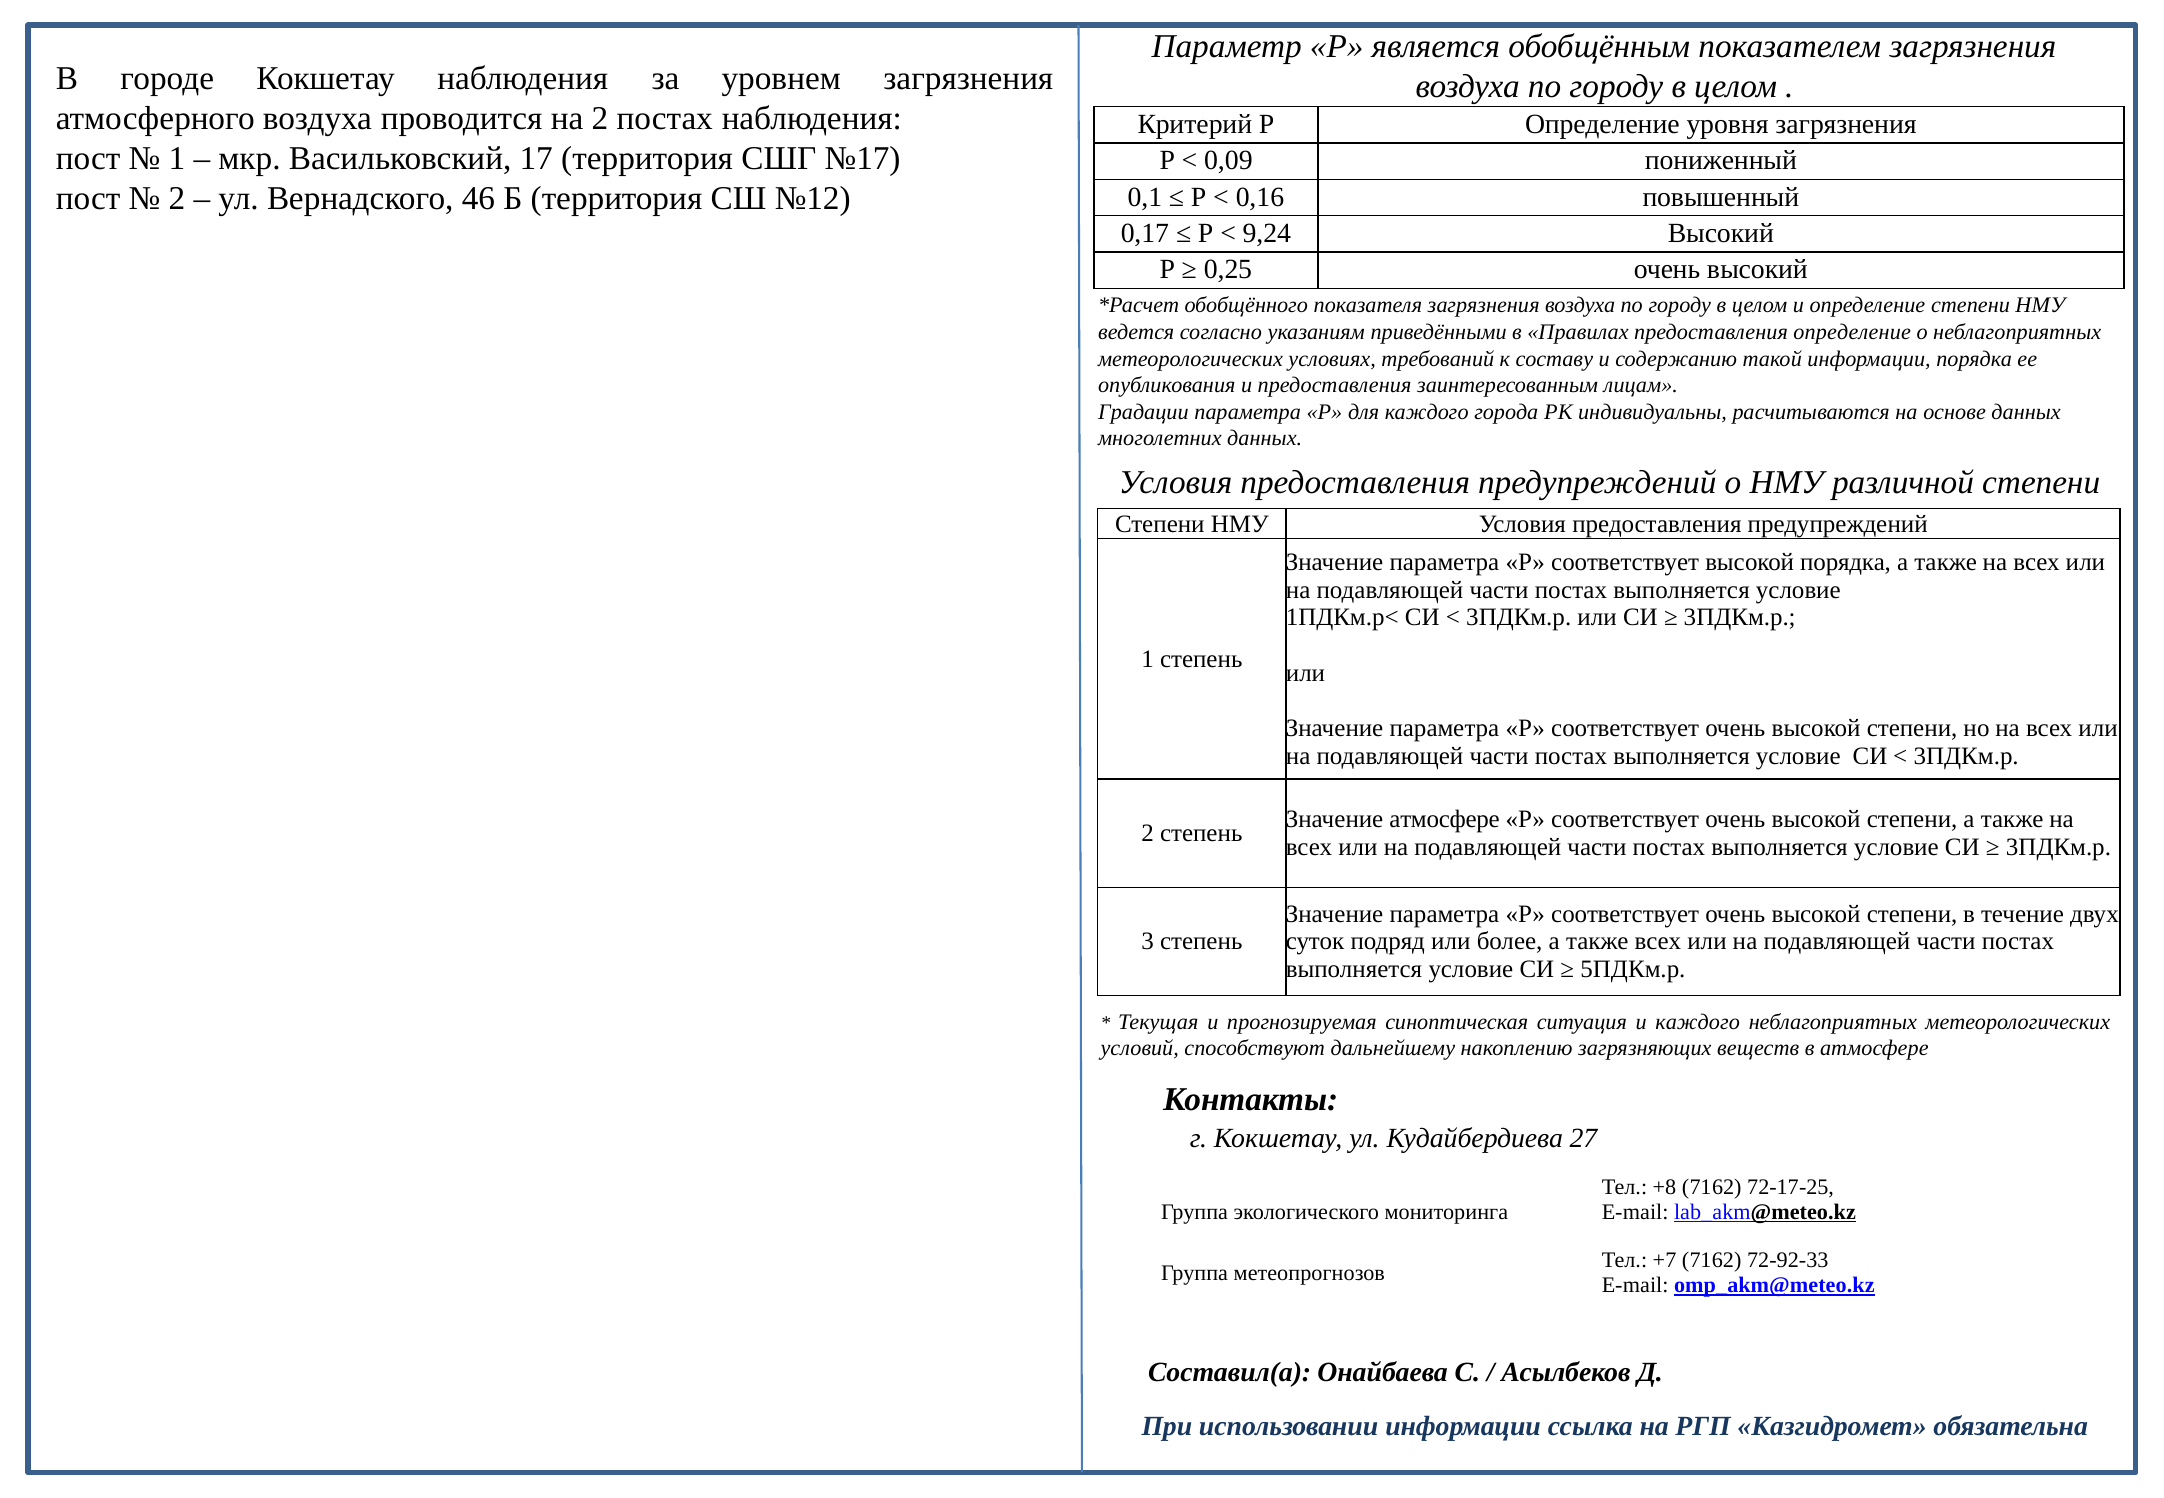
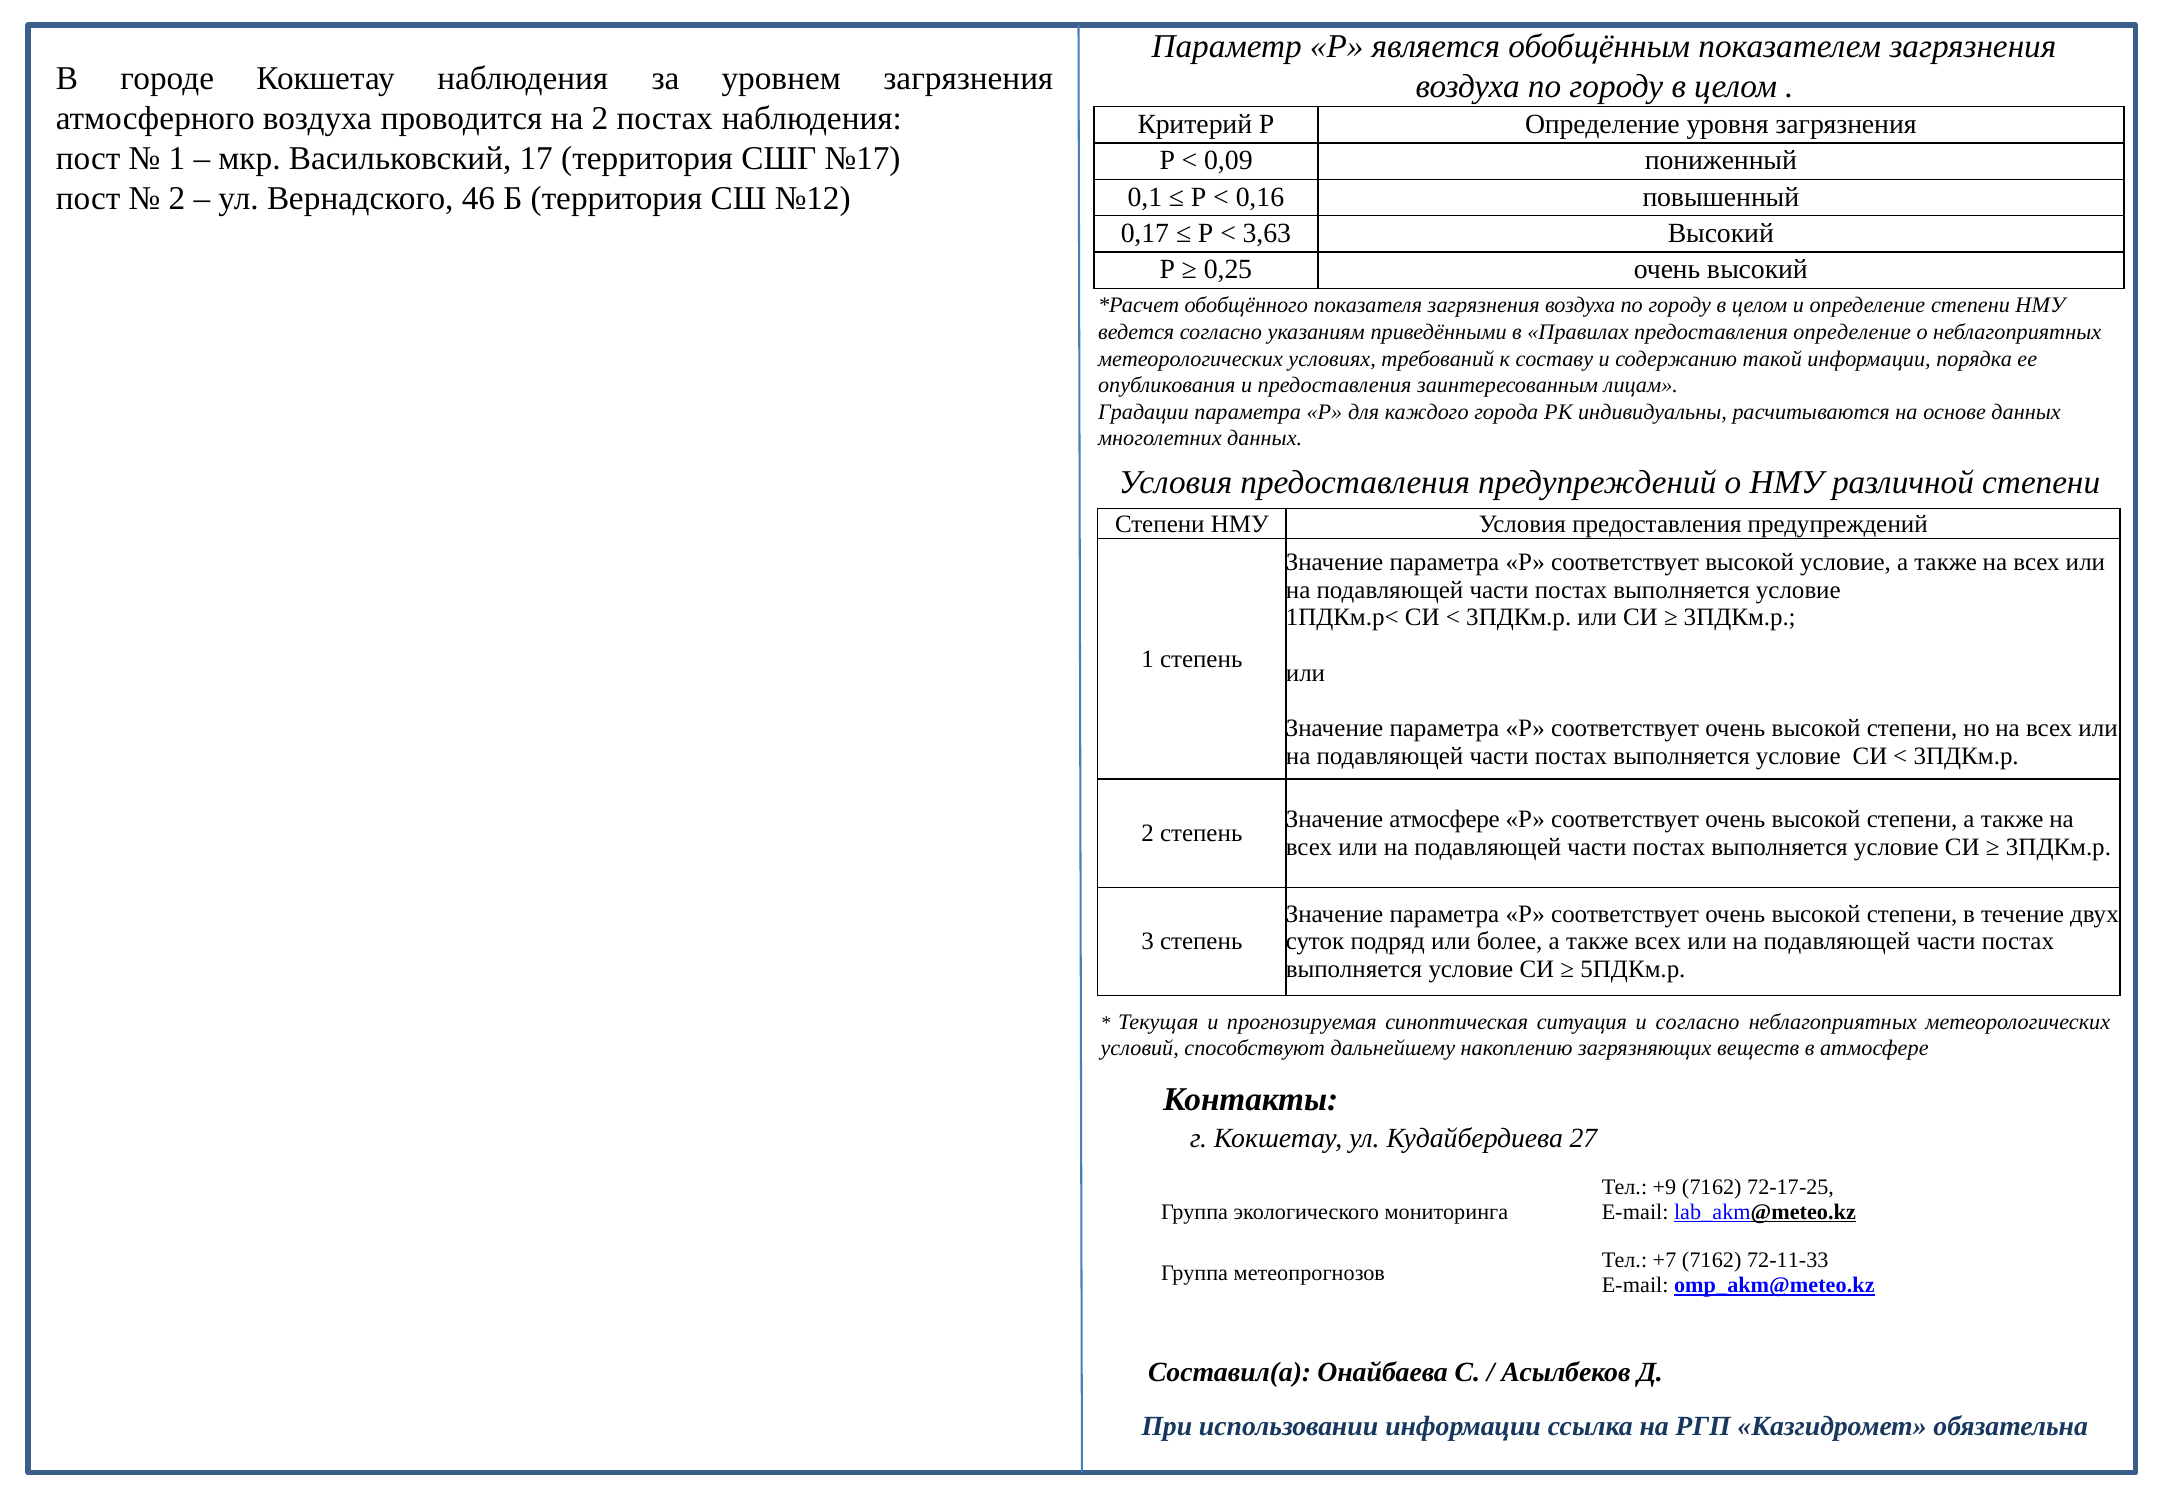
9,24: 9,24 -> 3,63
высокой порядка: порядка -> условие
и каждого: каждого -> согласно
+8: +8 -> +9
72-92-33: 72-92-33 -> 72-11-33
